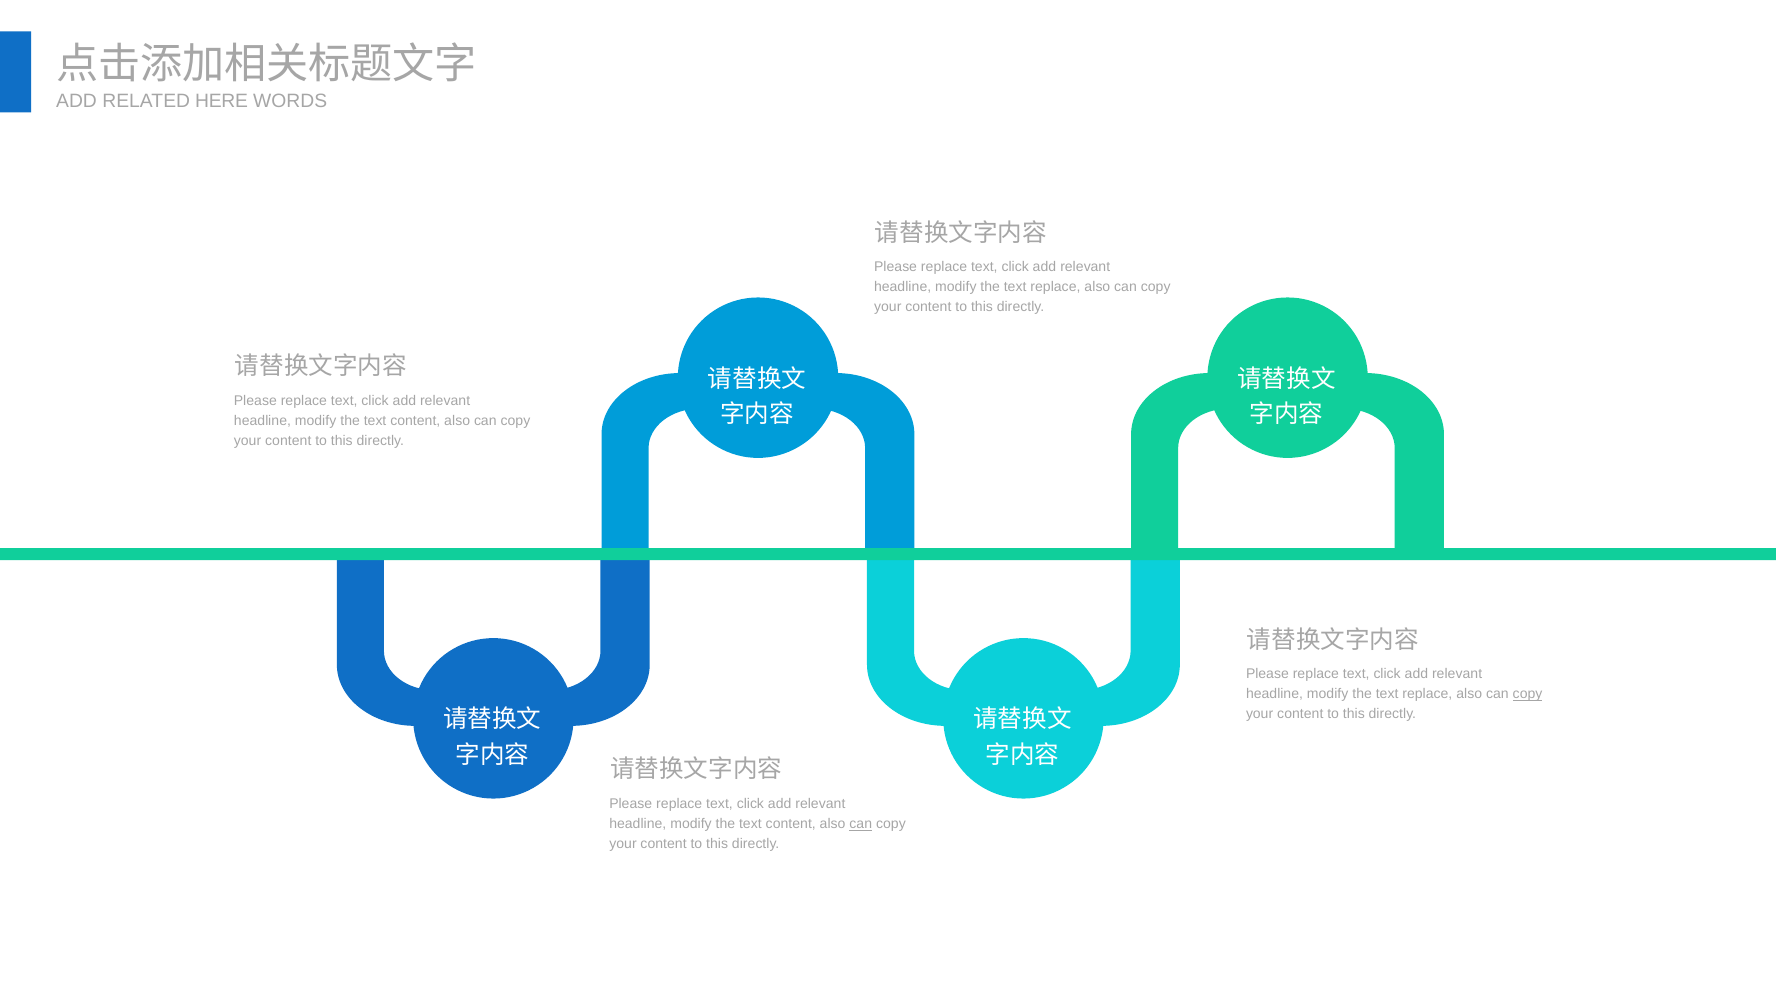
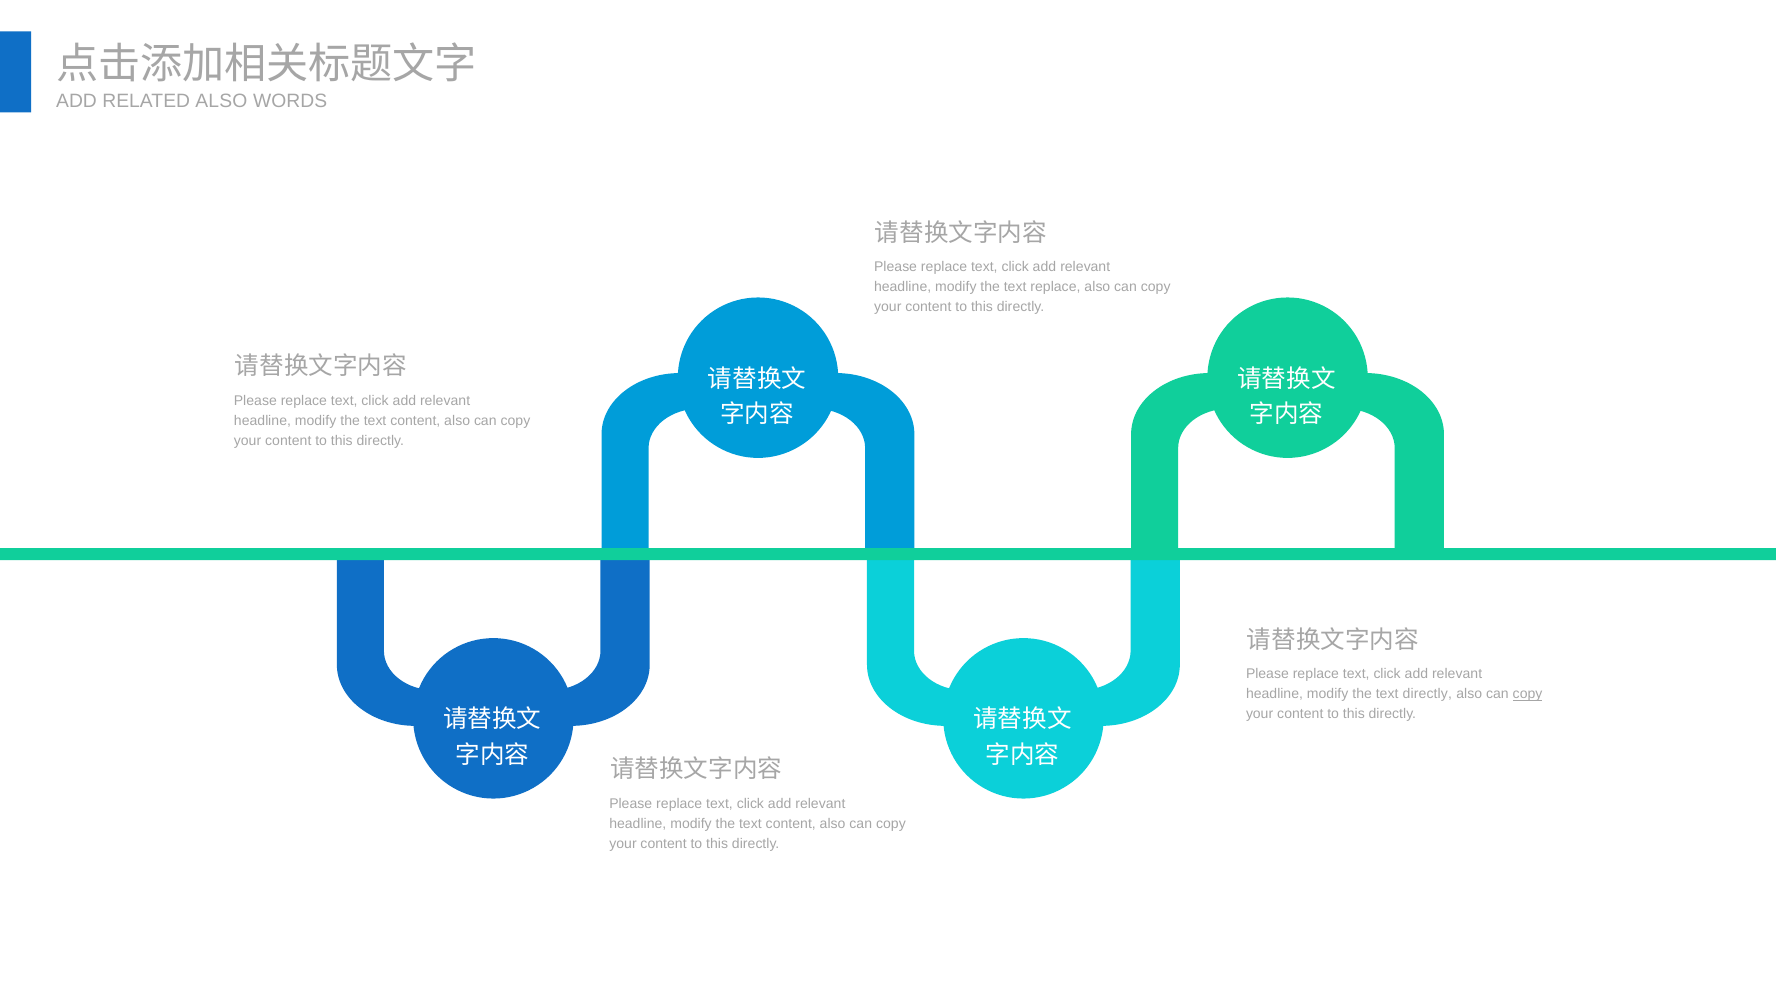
RELATED HERE: HERE -> ALSO
replace at (1427, 694): replace -> directly
can at (861, 824) underline: present -> none
